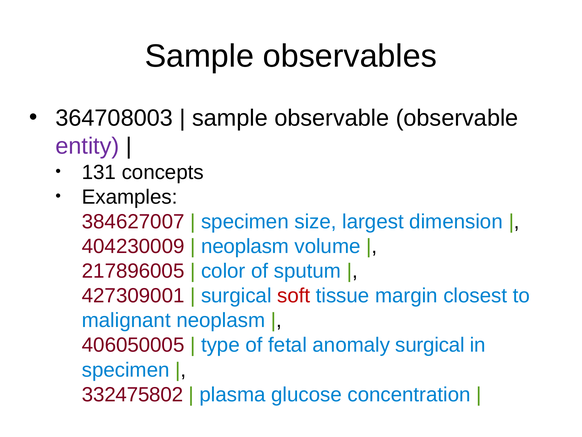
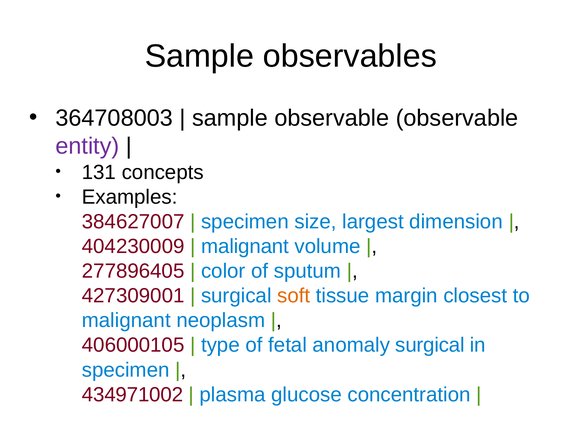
neoplasm at (245, 246): neoplasm -> malignant
217896005: 217896005 -> 277896405
soft colour: red -> orange
406050005: 406050005 -> 406000105
332475802: 332475802 -> 434971002
